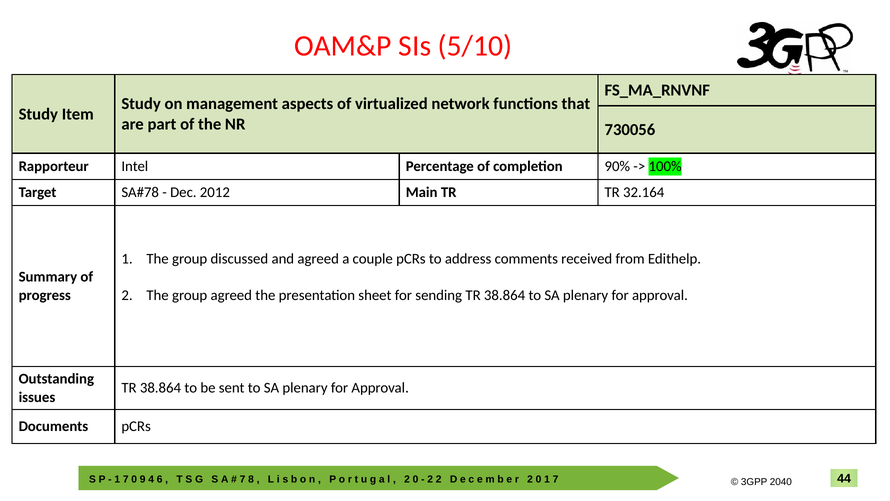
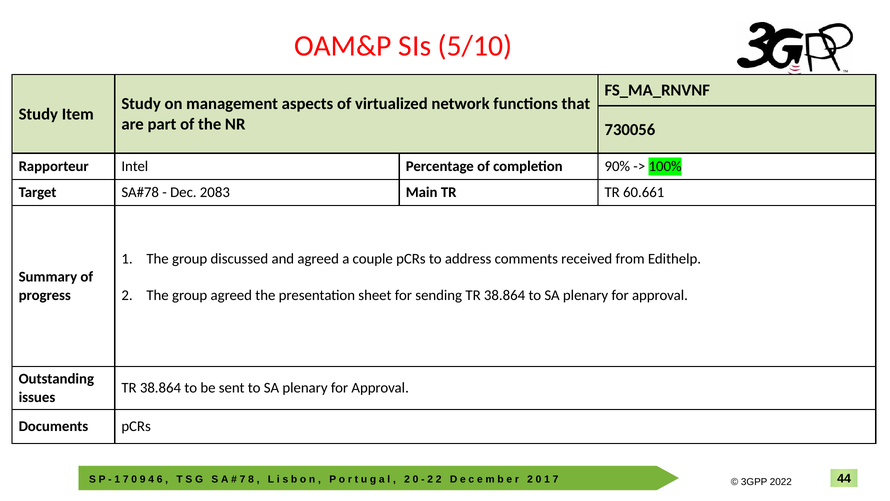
Dec 2012: 2012 -> 2083
32.164: 32.164 -> 60.661
2040: 2040 -> 2022
